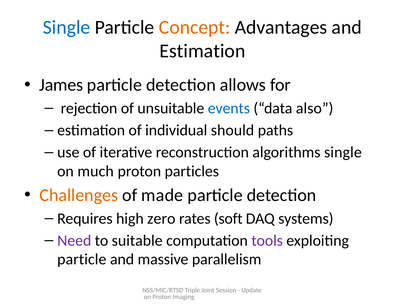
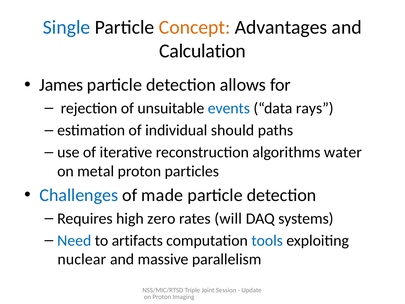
Estimation at (202, 51): Estimation -> Calculation
also: also -> rays
algorithms single: single -> water
much: much -> metal
Challenges colour: orange -> blue
soft: soft -> will
Need colour: purple -> blue
suitable: suitable -> artifacts
tools colour: purple -> blue
particle at (82, 259): particle -> nuclear
